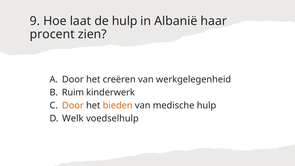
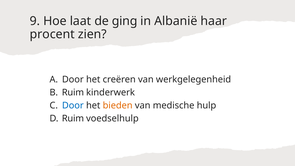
de hulp: hulp -> ging
Door at (73, 105) colour: orange -> blue
Welk at (73, 118): Welk -> Ruim
